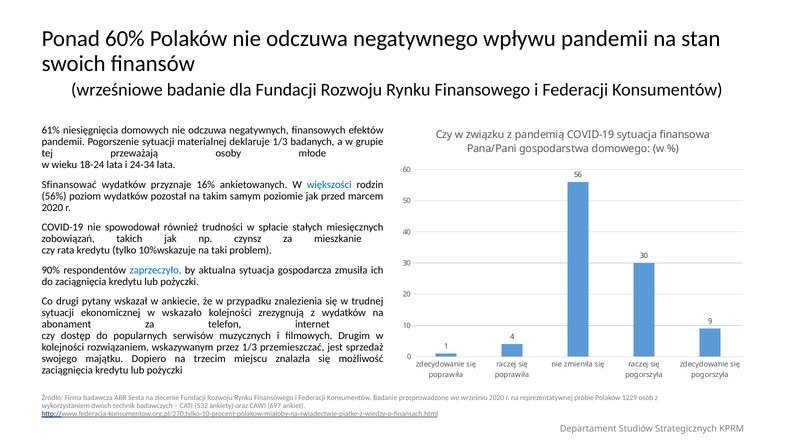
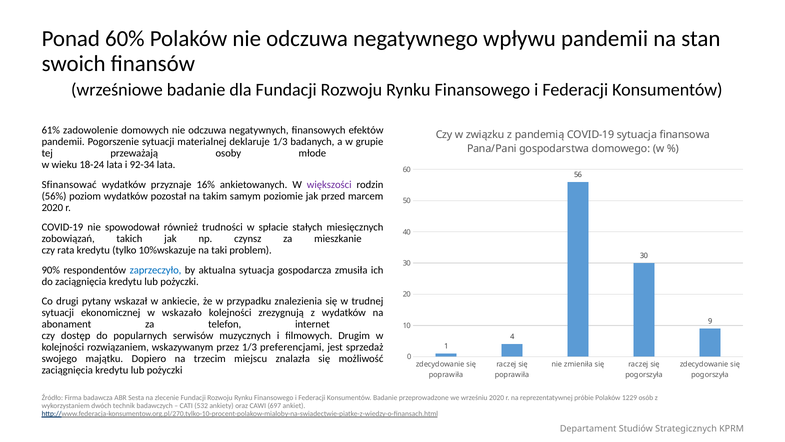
niesięgnięcia: niesięgnięcia -> zadowolenie
24-34: 24-34 -> 92-34
większości colour: blue -> purple
przemieszczać: przemieszczać -> preferencjami
